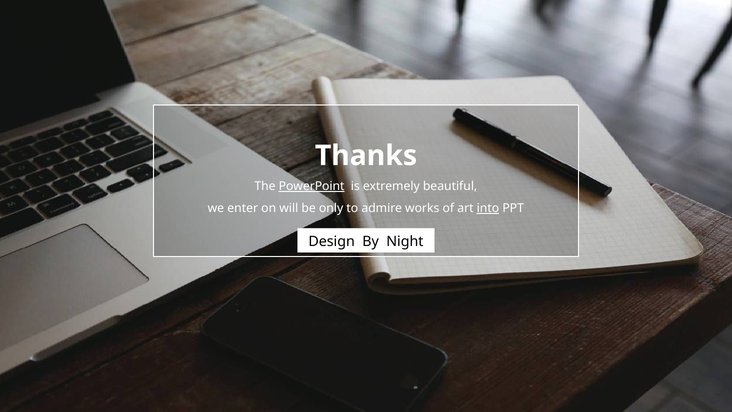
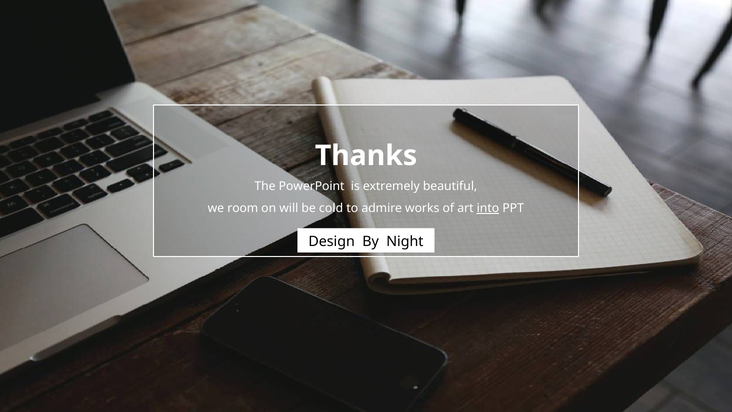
PowerPoint underline: present -> none
enter: enter -> room
only: only -> cold
